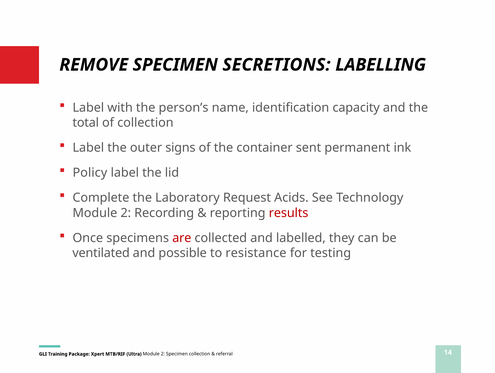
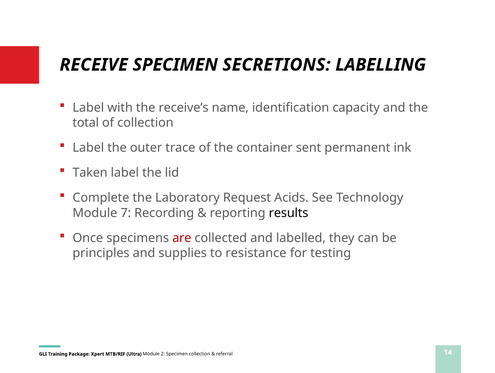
REMOVE: REMOVE -> RECEIVE
person’s: person’s -> receive’s
signs: signs -> trace
Policy: Policy -> Taken
2 at (126, 213): 2 -> 7
results colour: red -> black
ventilated: ventilated -> principles
possible: possible -> supplies
